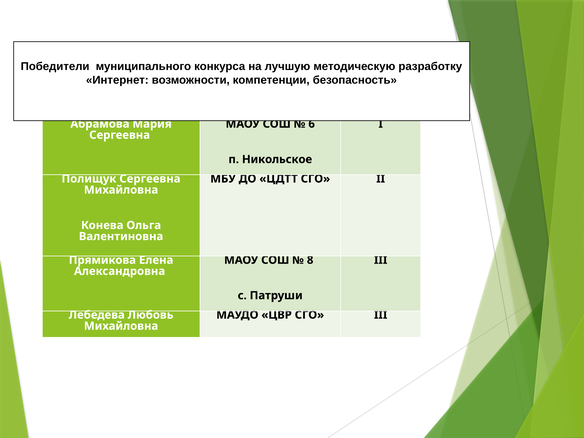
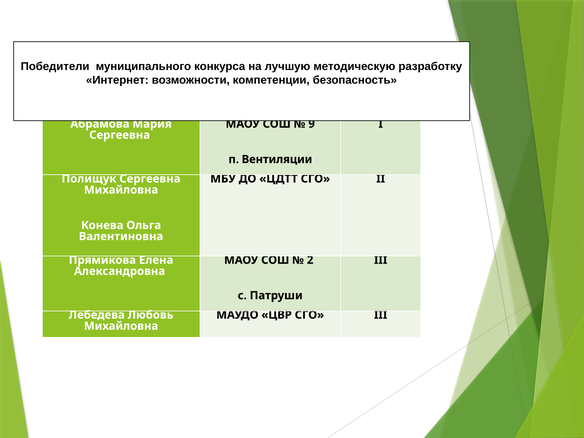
6: 6 -> 9
Никольское: Никольское -> Вентиляции
8: 8 -> 2
